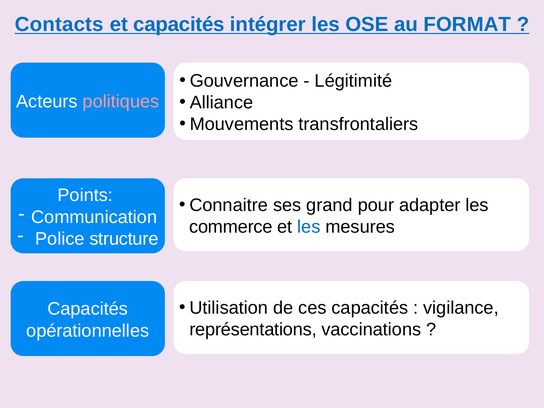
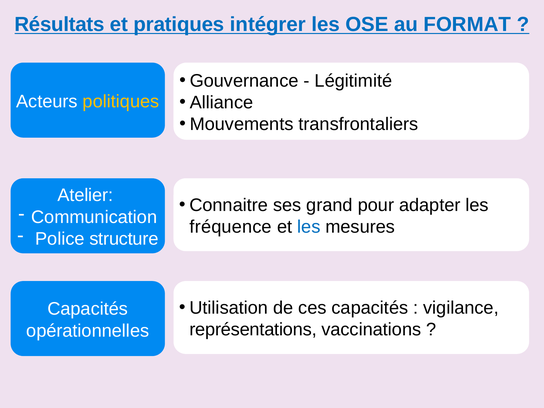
Contacts: Contacts -> Résultats
et capacités: capacités -> pratiques
politiques colour: pink -> yellow
Points: Points -> Atelier
commerce: commerce -> fréquence
